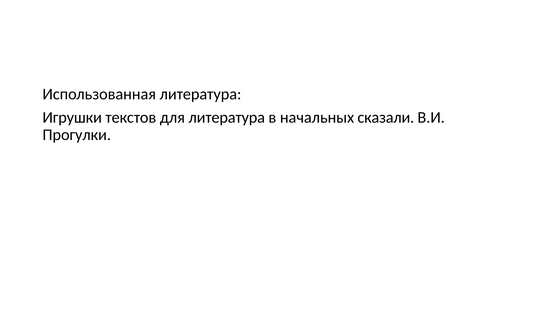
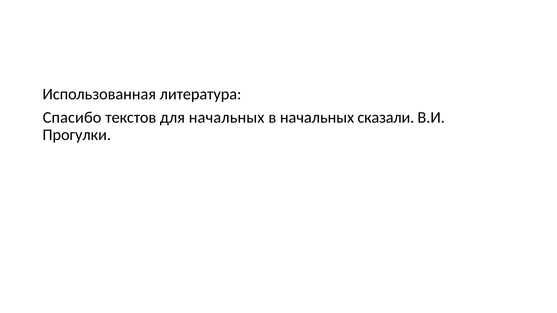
Игрушки: Игрушки -> Спасибо
для литература: литература -> начальных
